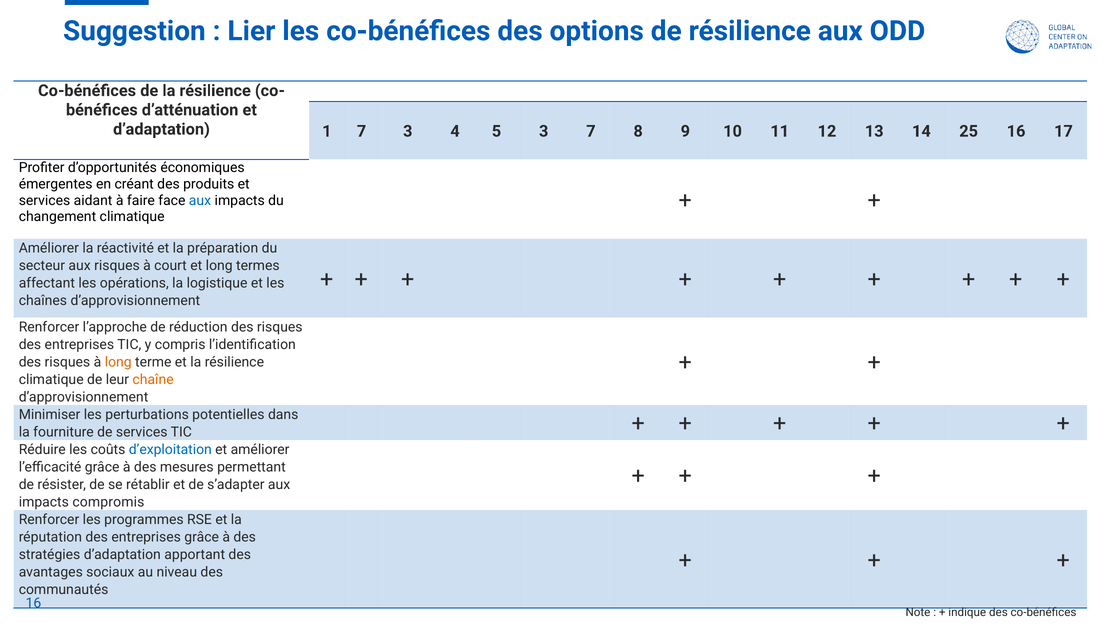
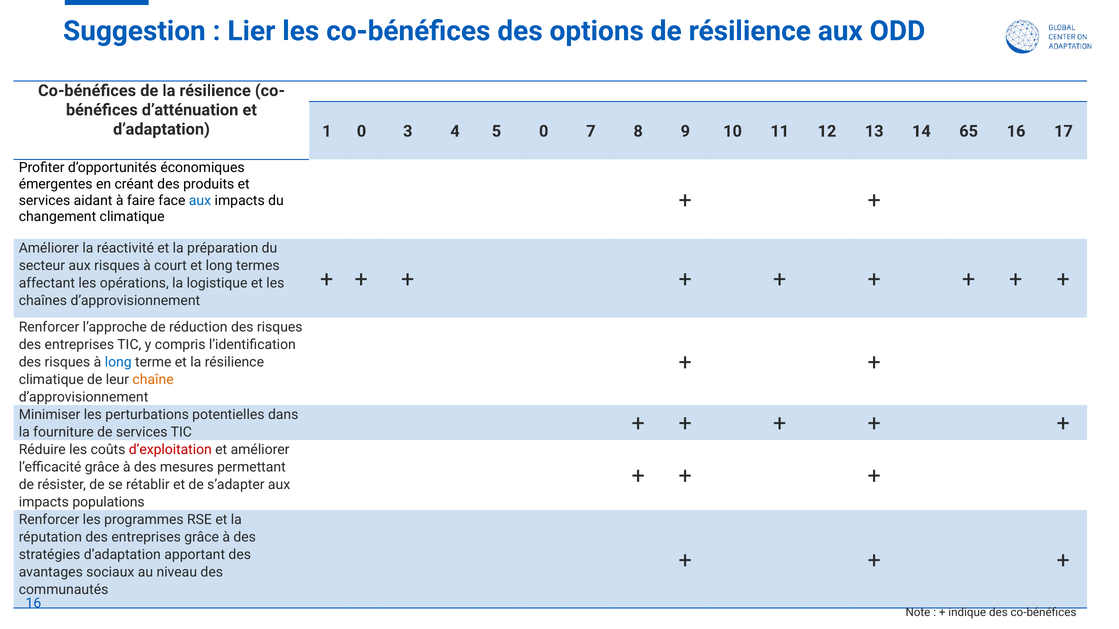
1 7: 7 -> 0
5 3: 3 -> 0
25: 25 -> 65
long at (118, 362) colour: orange -> blue
d’exploitation colour: blue -> red
compromis: compromis -> populations
